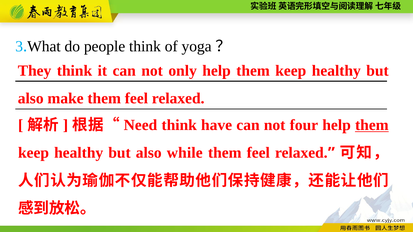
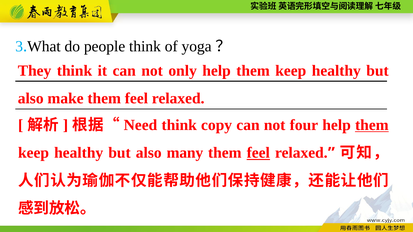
have: have -> copy
while: while -> many
feel at (258, 153) underline: none -> present
